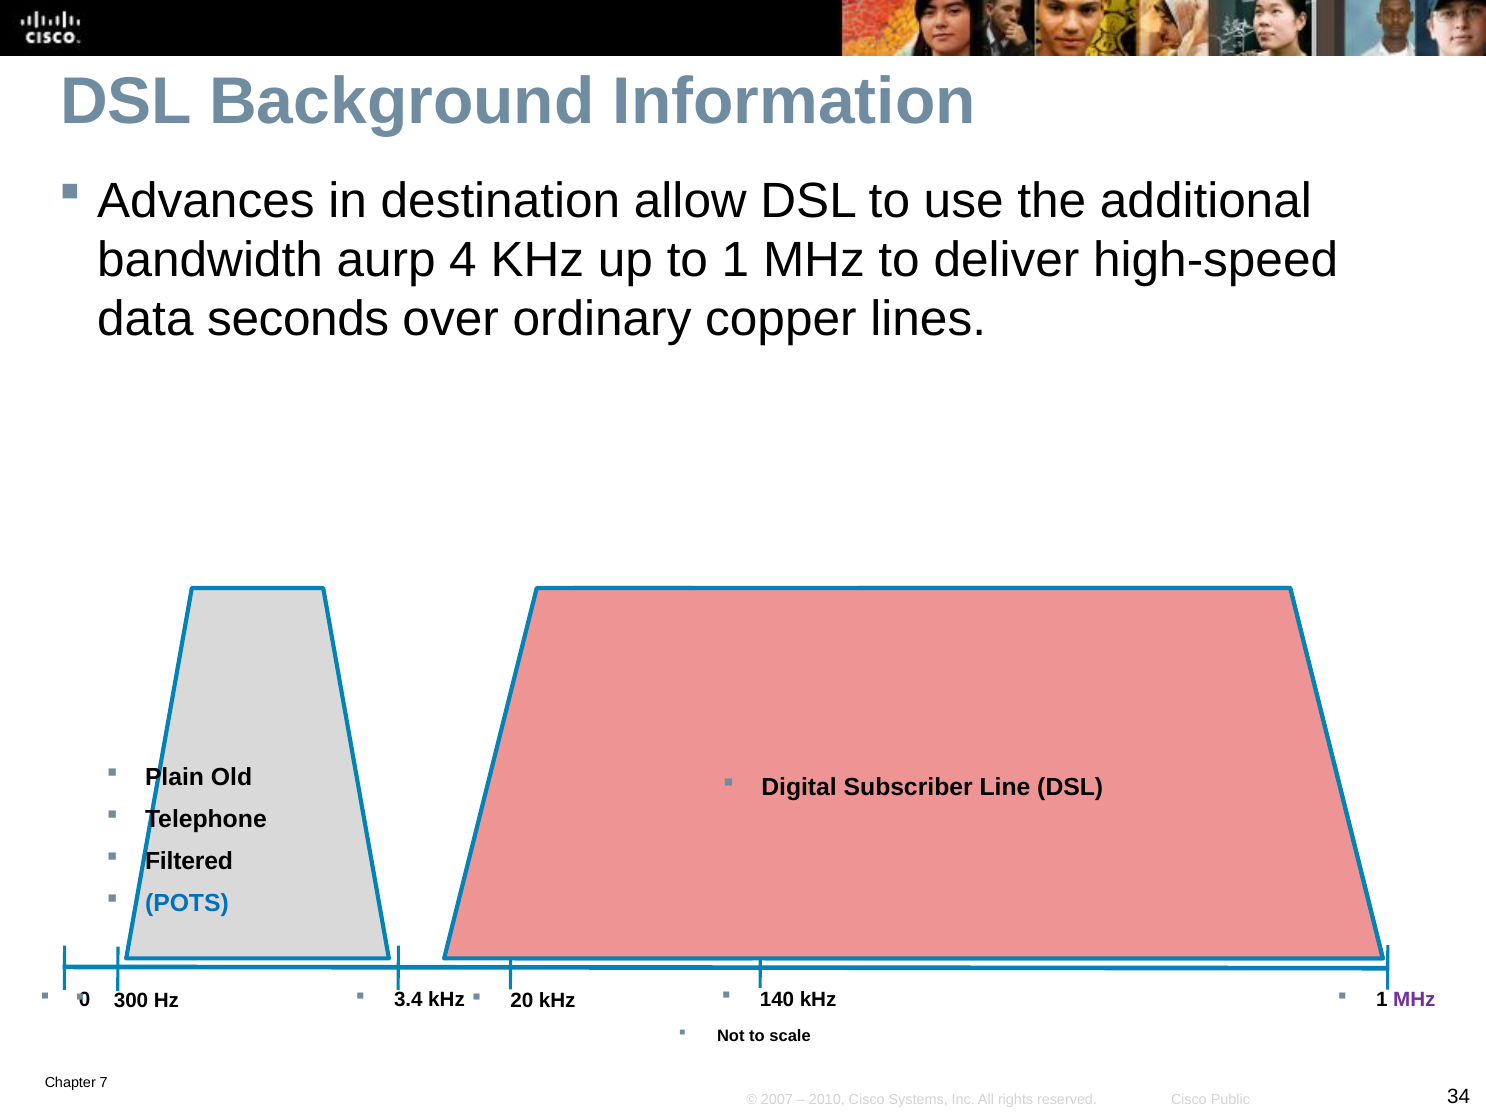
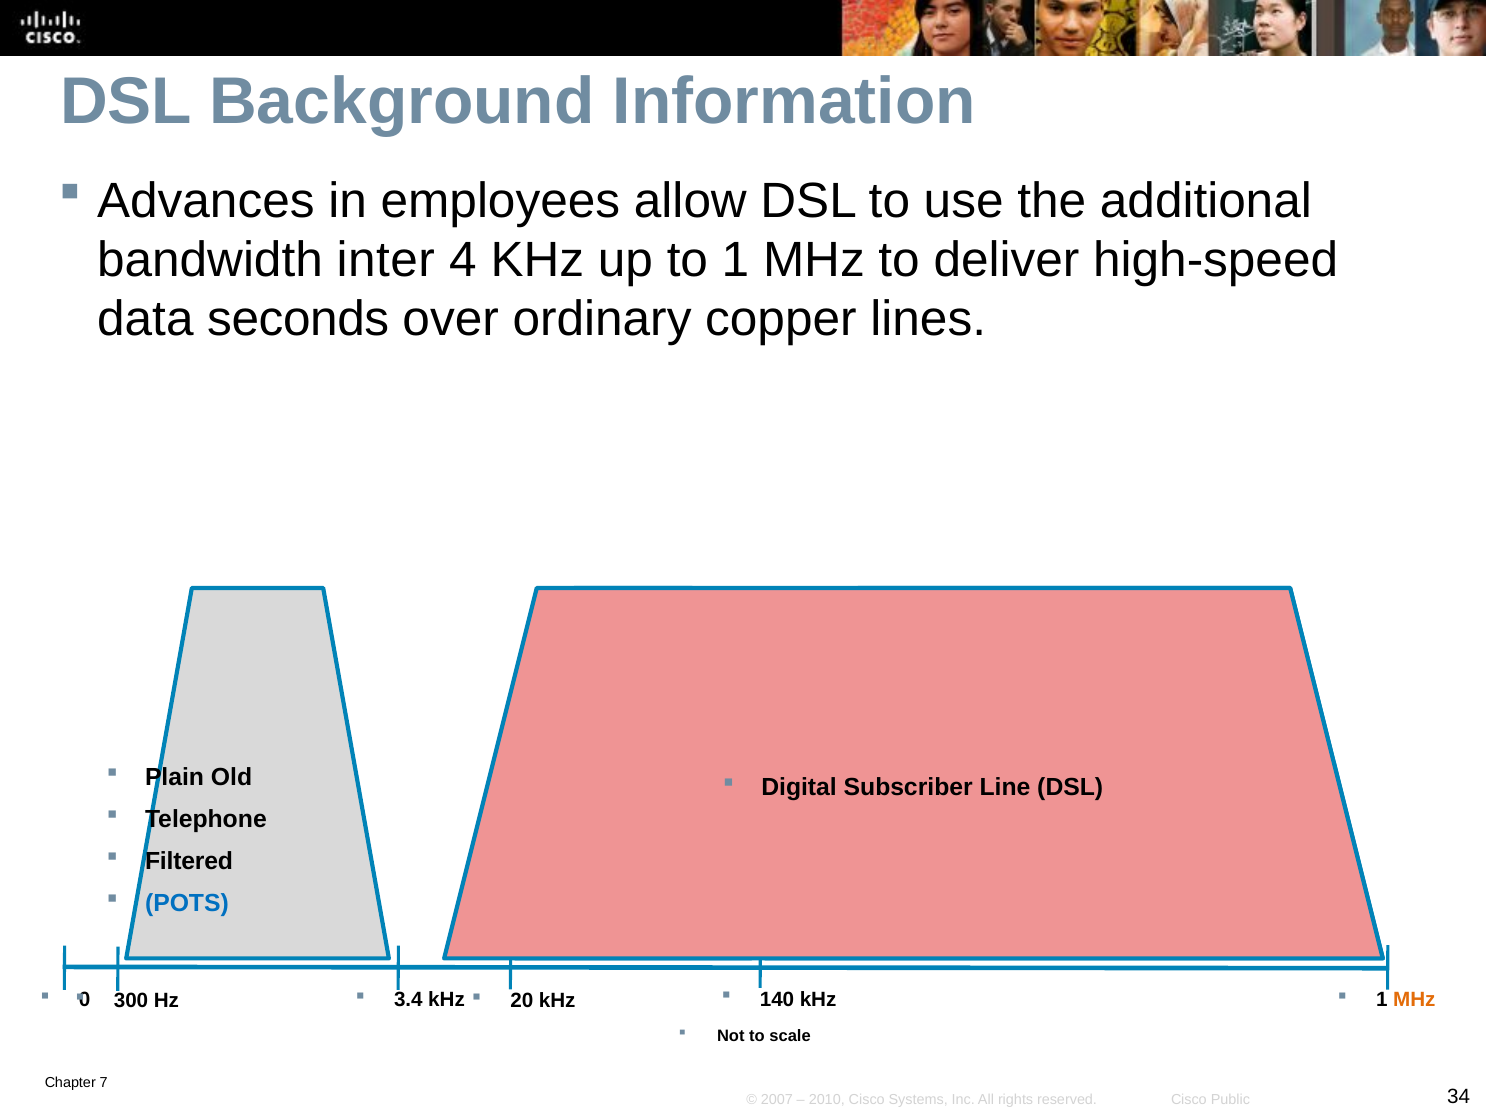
destination: destination -> employees
aurp: aurp -> inter
MHz at (1414, 1000) colour: purple -> orange
